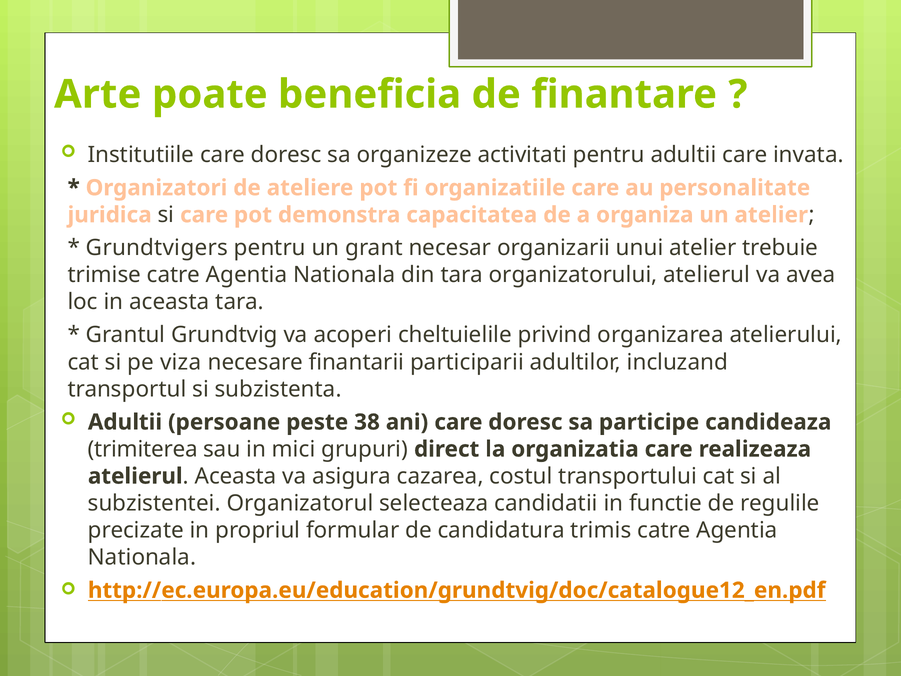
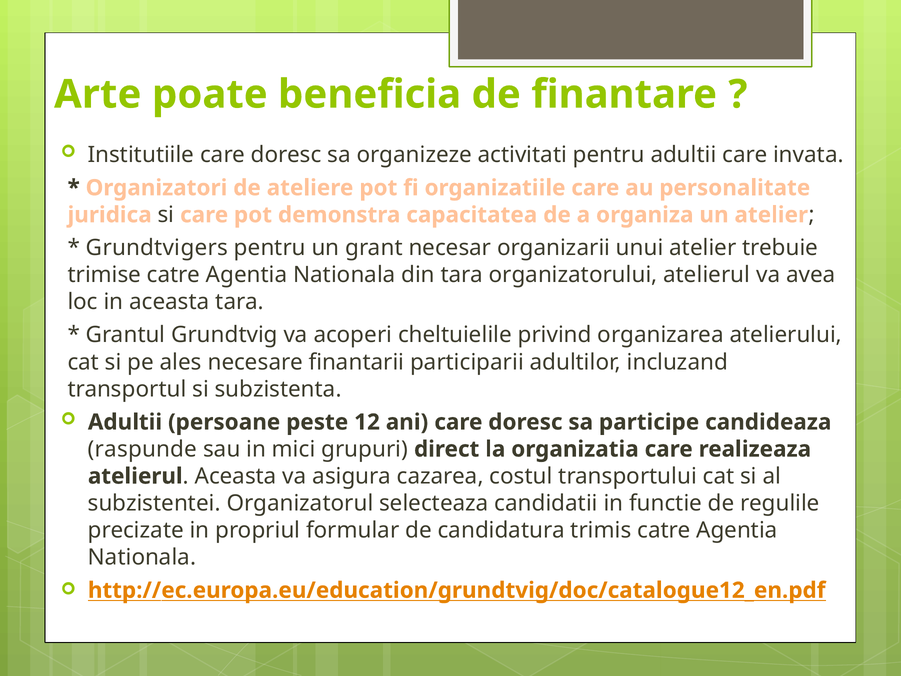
viza: viza -> ales
38: 38 -> 12
trimiterea: trimiterea -> raspunde
